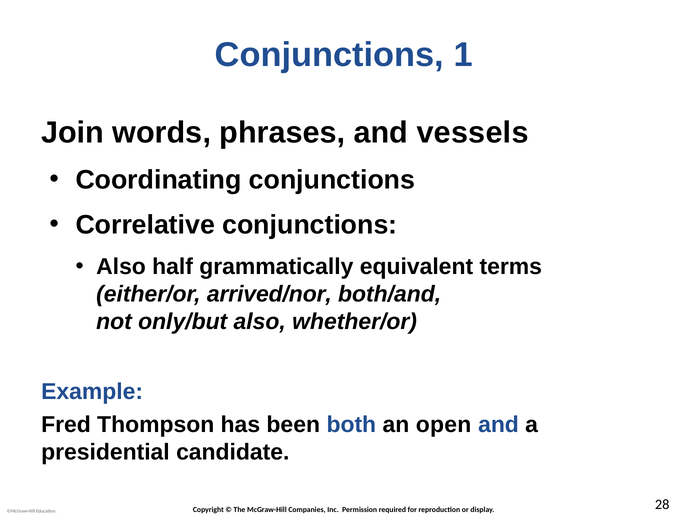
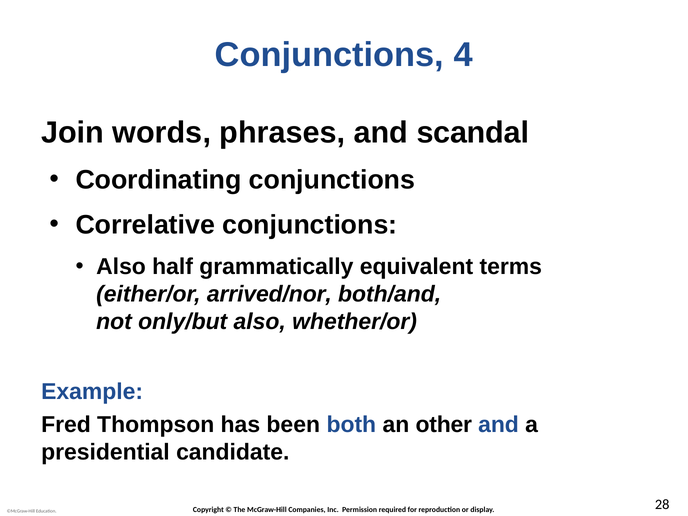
1: 1 -> 4
vessels: vessels -> scandal
open: open -> other
